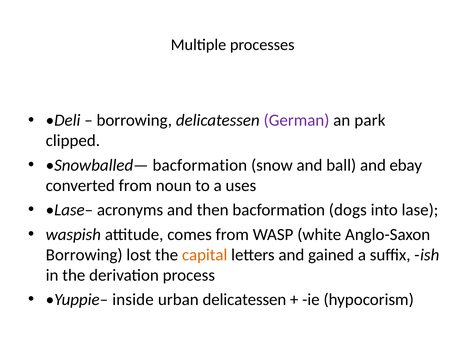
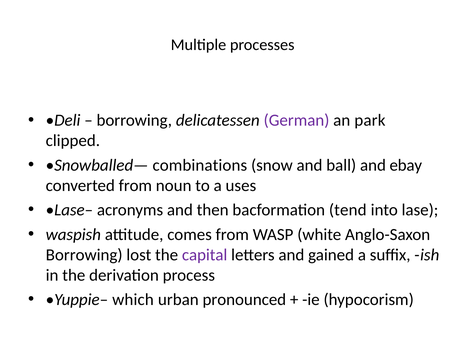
Snowballed— bacformation: bacformation -> combinations
dogs: dogs -> tend
capital colour: orange -> purple
inside: inside -> which
urban delicatessen: delicatessen -> pronounced
